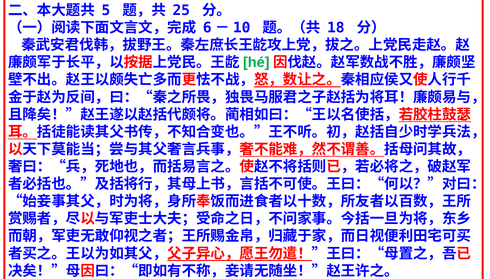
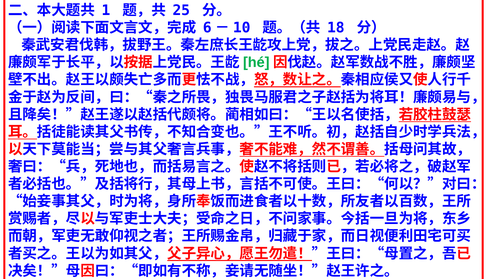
5: 5 -> 1
